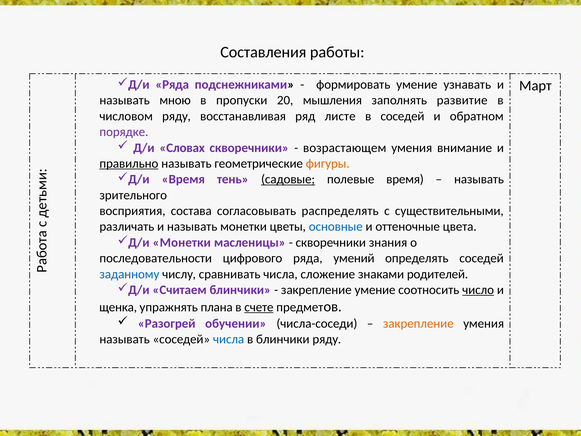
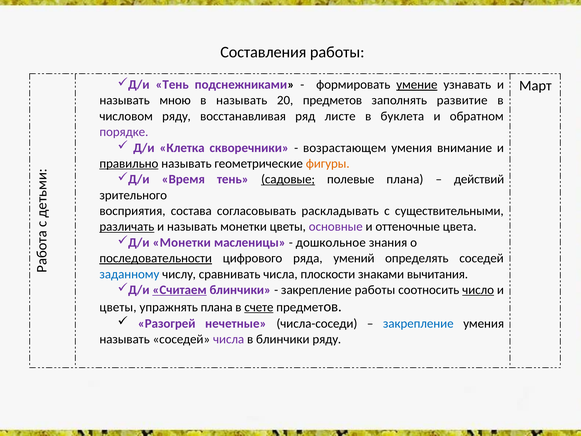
Ряда at (172, 85): Ряда -> Тень
умение at (417, 85) underline: none -> present
в пропуски: пропуски -> называть
20 мышления: мышления -> предметов
в соседей: соседей -> буклета
Словах: Словах -> Клетка
полевые время: время -> плана
называть at (479, 179): называть -> действий
распределять: распределять -> раскладывать
различать underline: none -> present
основные colour: blue -> purple
скворечники at (331, 242): скворечники -> дошкольное
последовательности underline: none -> present
сложение: сложение -> плоскости
родителей: родителей -> вычитания
Считаем underline: none -> present
закрепление умение: умение -> работы
щенка at (118, 307): щенка -> цветы
обучении: обучении -> нечетные
закрепление at (418, 323) colour: orange -> blue
числа at (229, 339) colour: blue -> purple
